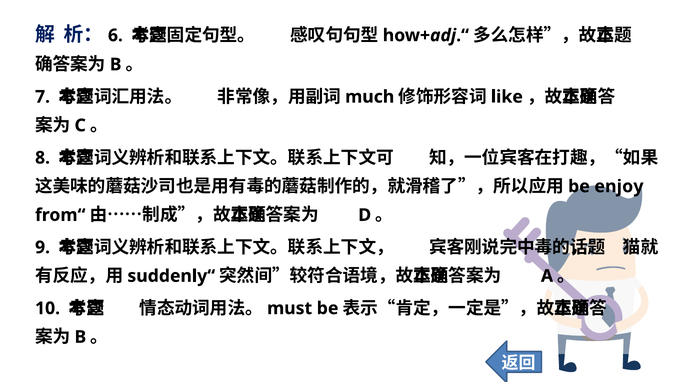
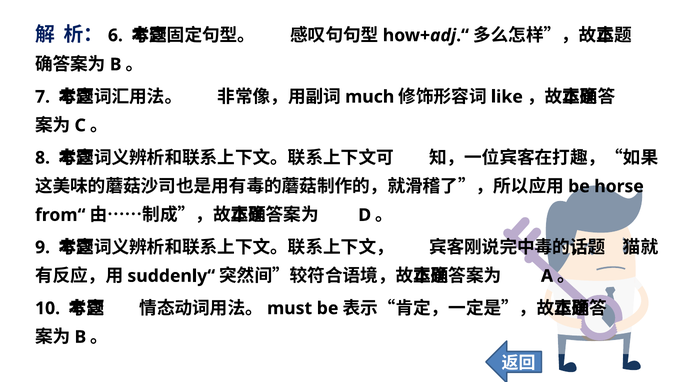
enjoy: enjoy -> horse
